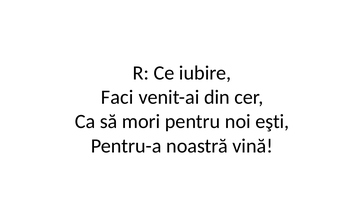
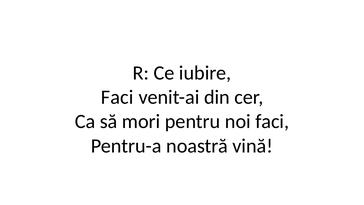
noi eşti: eşti -> faci
